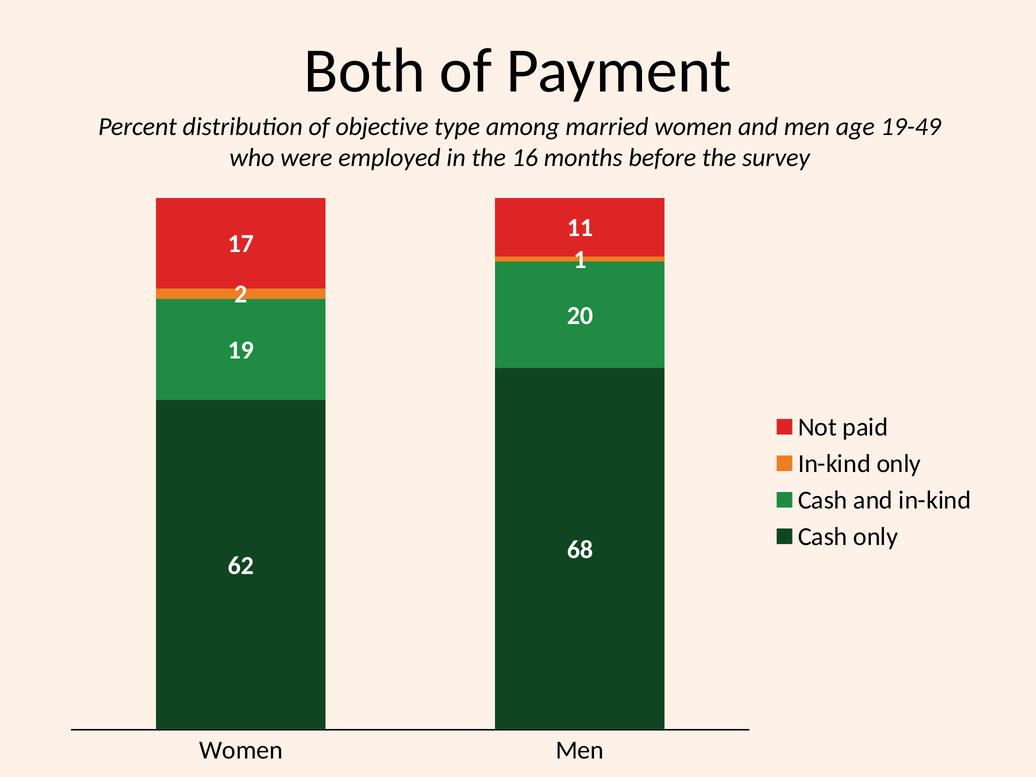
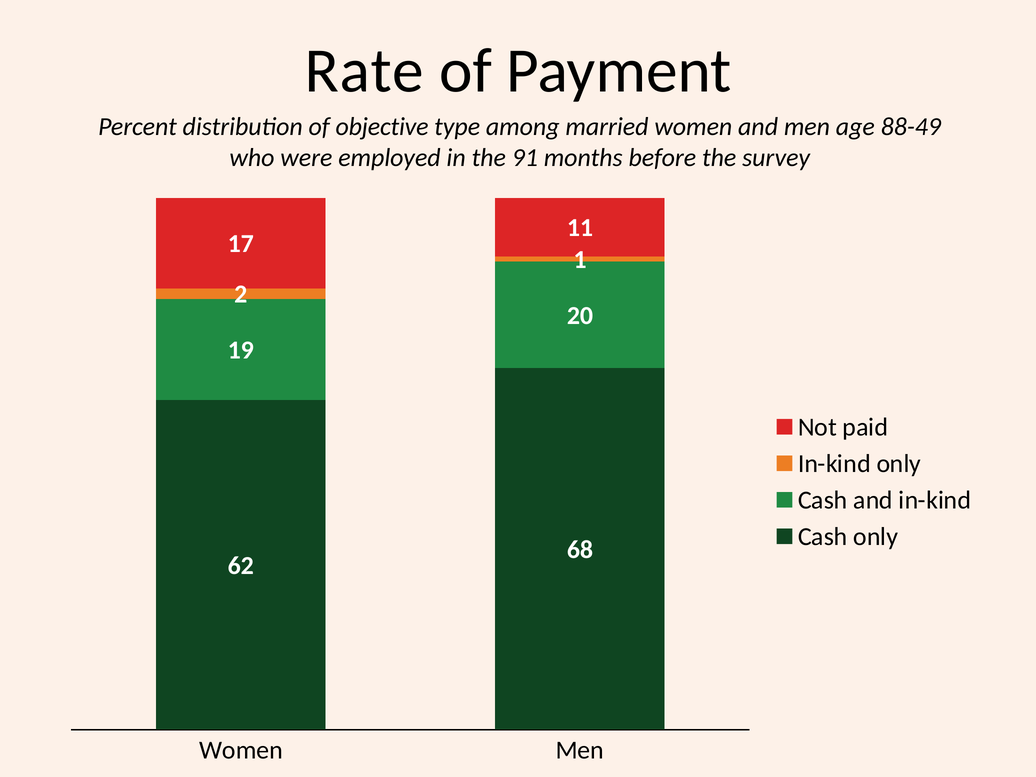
Both: Both -> Rate
19-49: 19-49 -> 88-49
16: 16 -> 91
